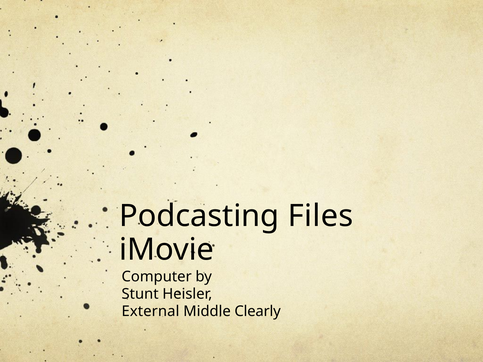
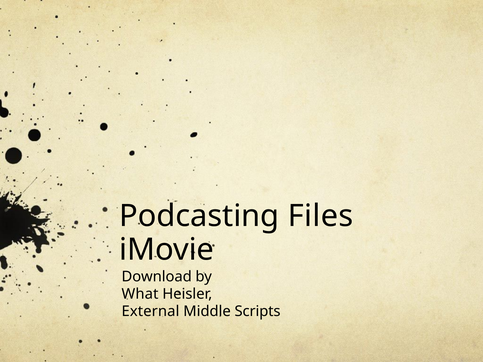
Computer: Computer -> Download
Stunt: Stunt -> What
Clearly: Clearly -> Scripts
